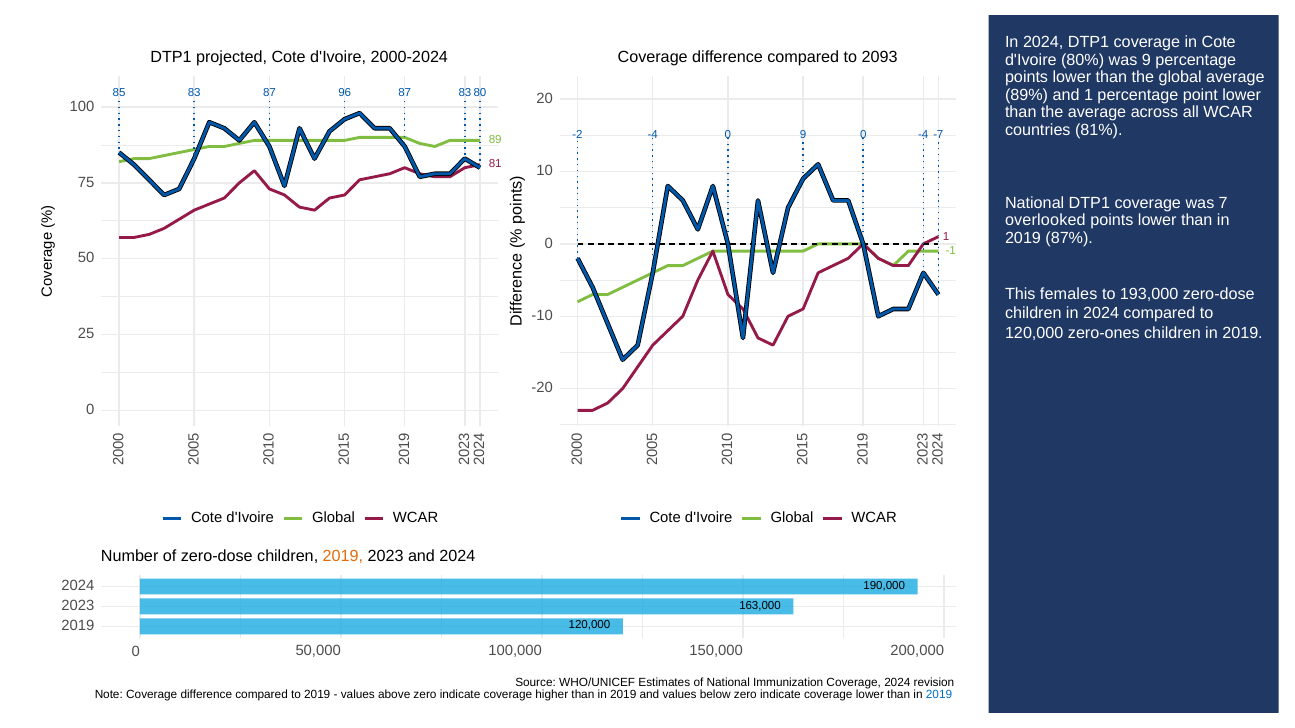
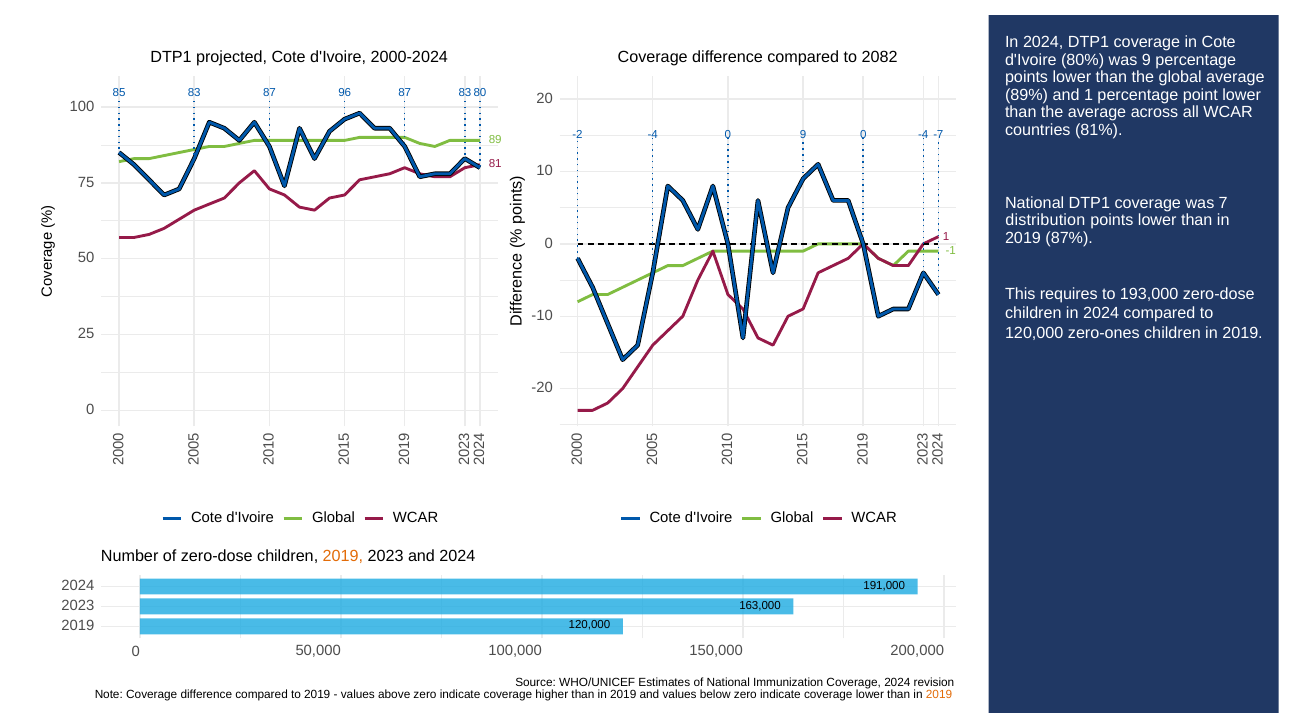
2093: 2093 -> 2082
overlooked: overlooked -> distribution
females: females -> requires
190,000: 190,000 -> 191,000
2019 at (939, 695) colour: blue -> orange
